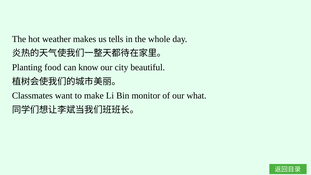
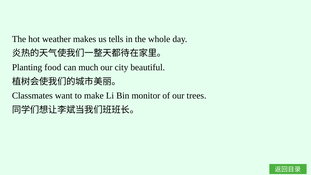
know: know -> much
what: what -> trees
